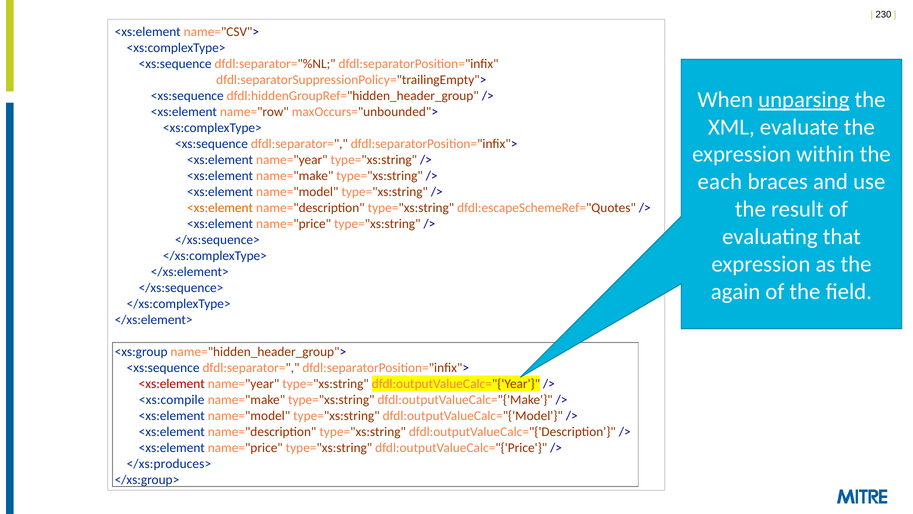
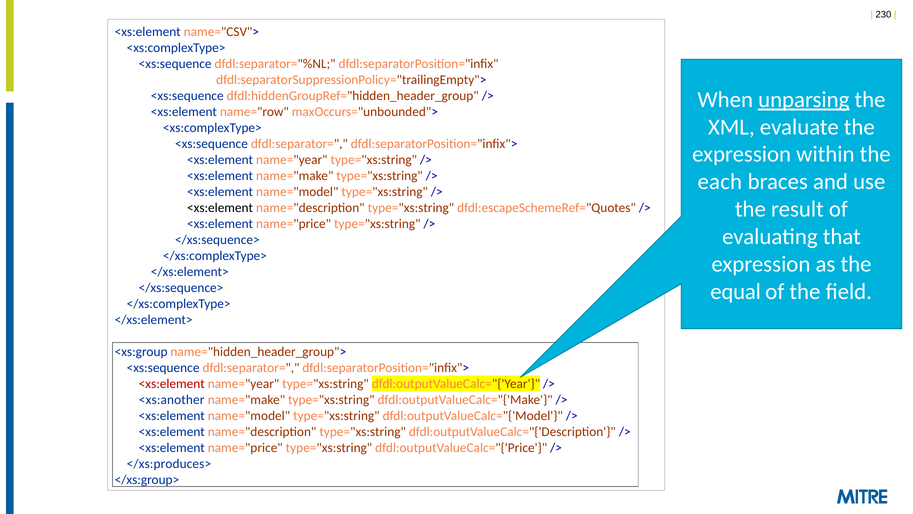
<xs:element at (220, 208) colour: orange -> black
again: again -> equal
<xs:compile: <xs:compile -> <xs:another
